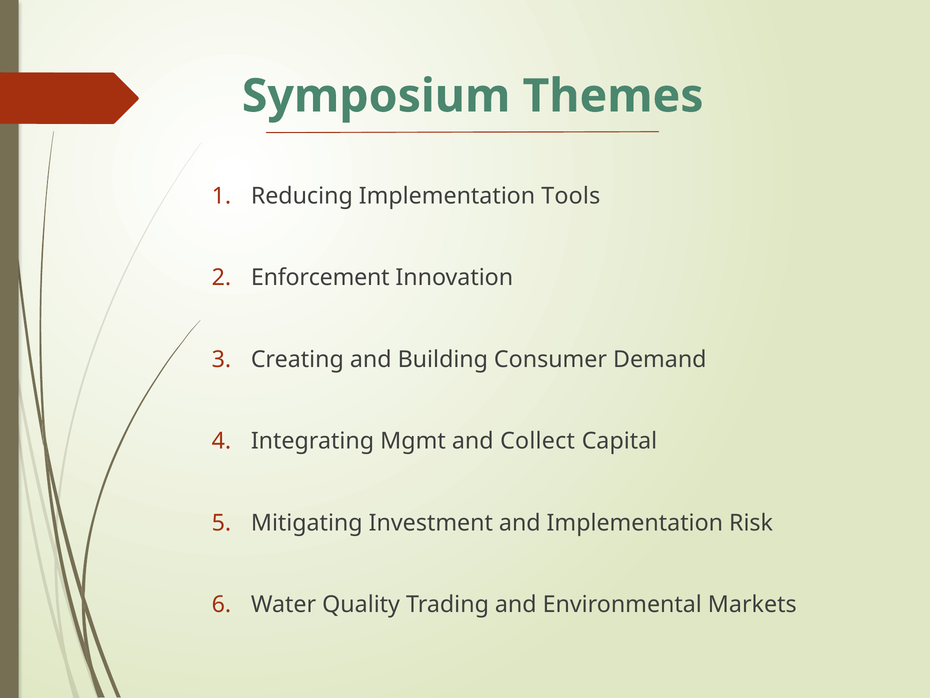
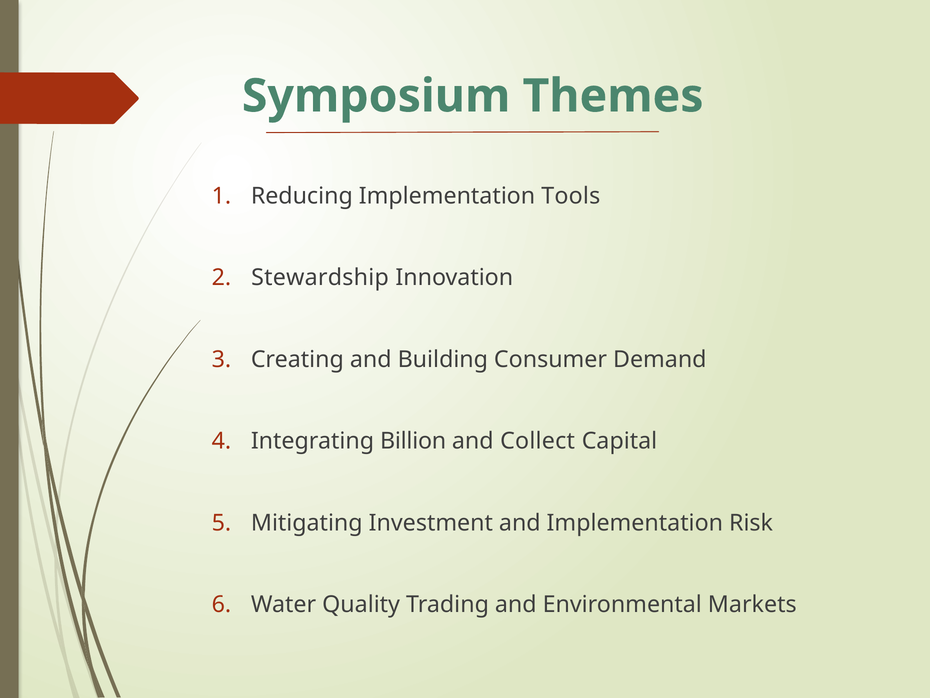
Enforcement: Enforcement -> Stewardship
Mgmt: Mgmt -> Billion
